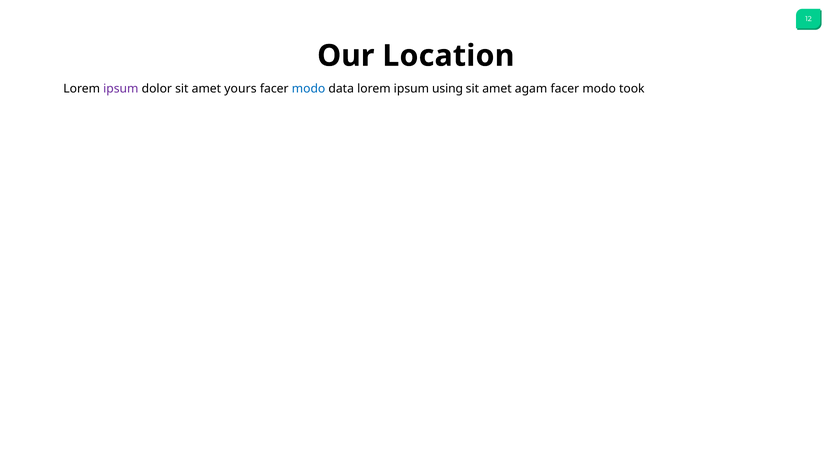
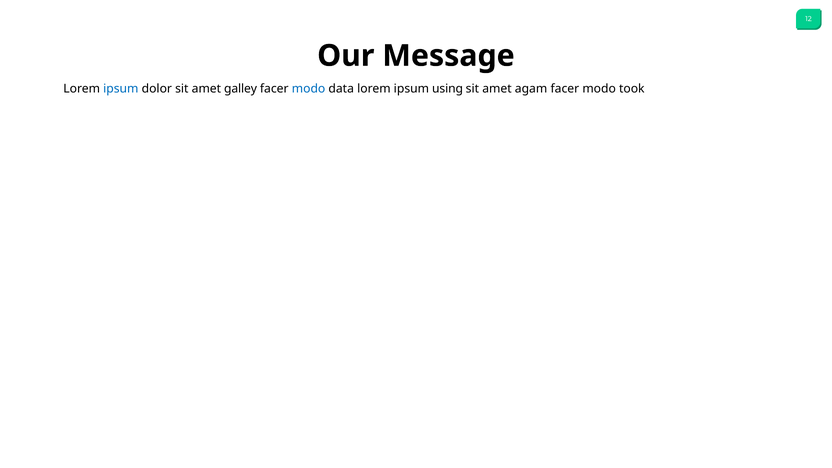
Location: Location -> Message
ipsum at (121, 89) colour: purple -> blue
yours: yours -> galley
